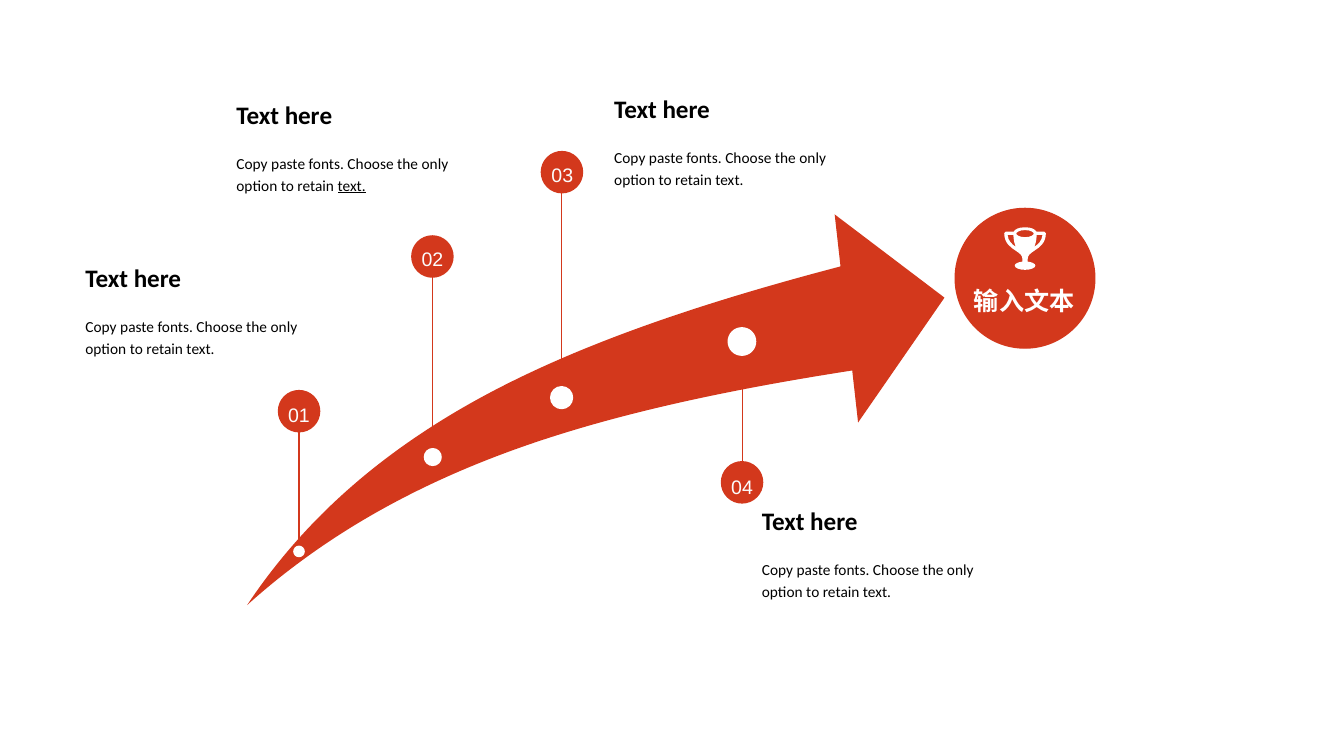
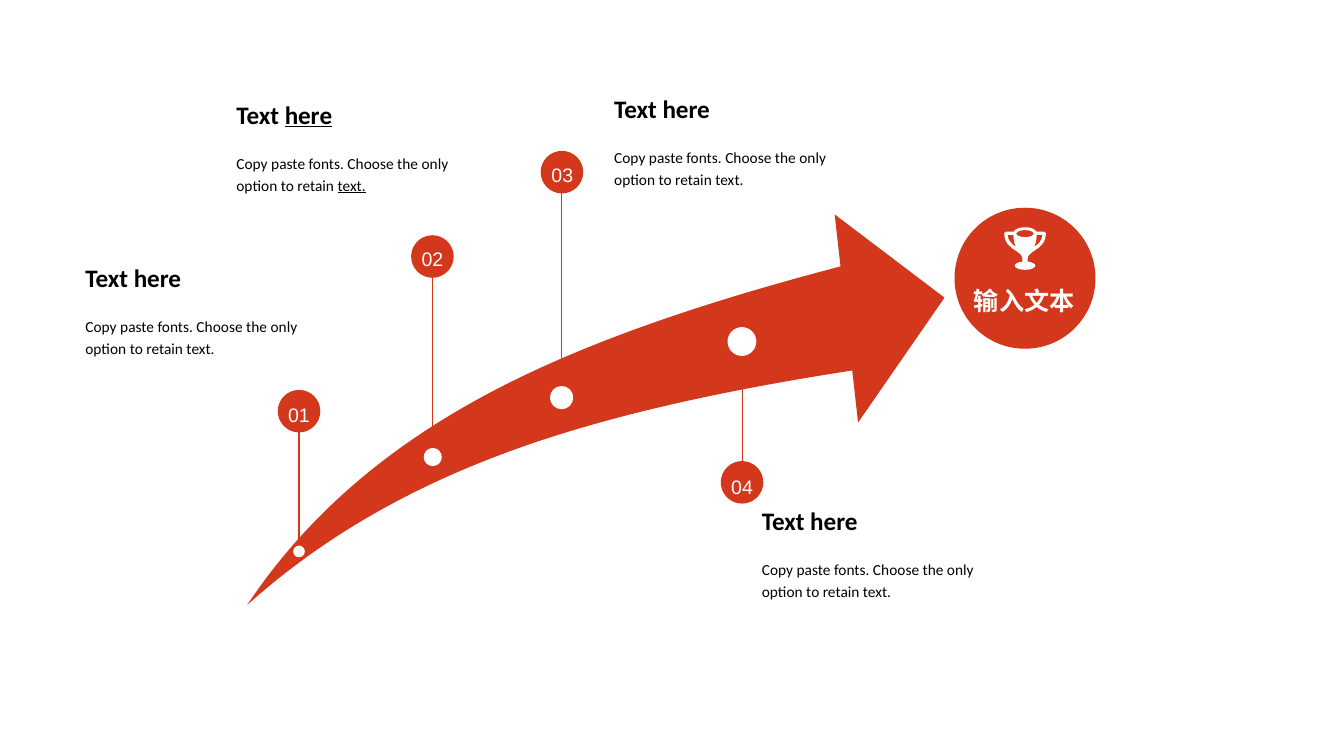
here at (308, 116) underline: none -> present
